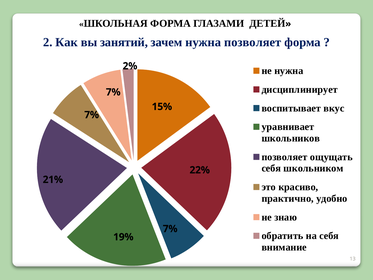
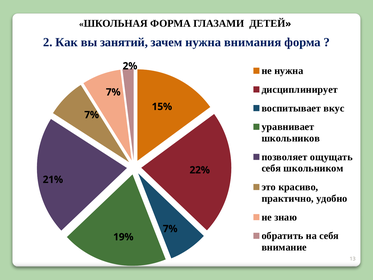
нужна позволяет: позволяет -> внимания
